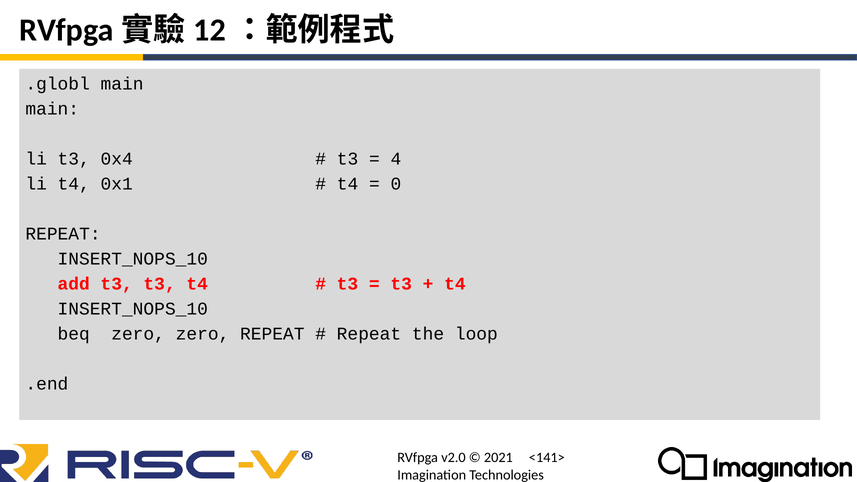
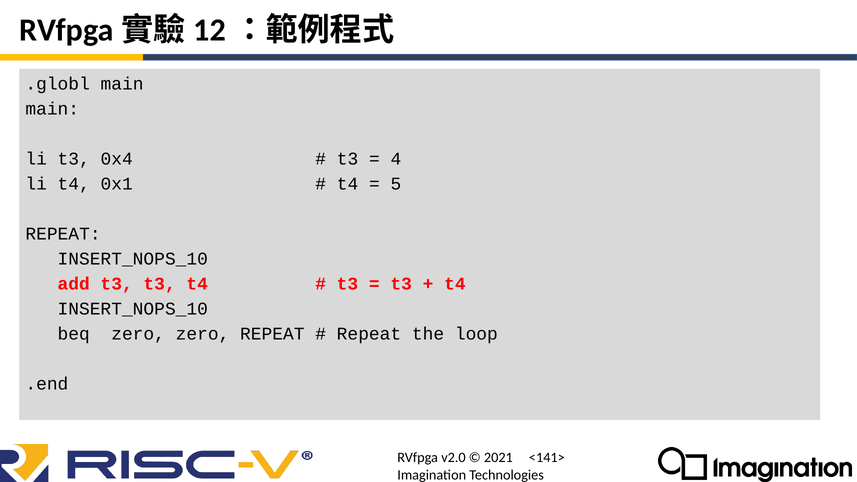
0: 0 -> 5
